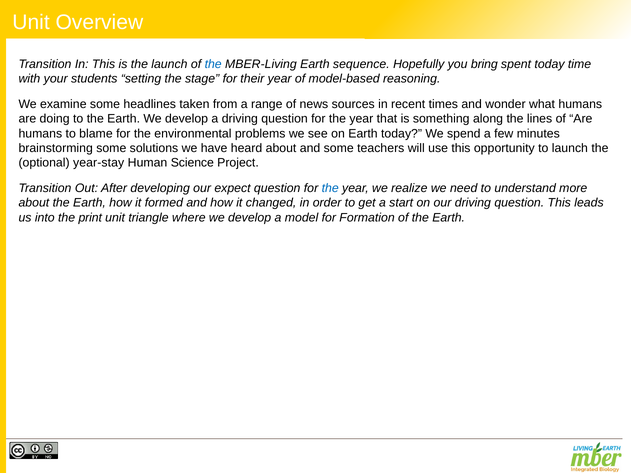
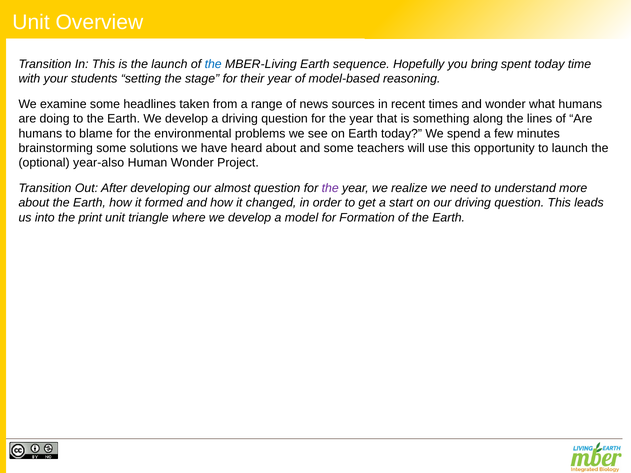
year-stay: year-stay -> year-also
Human Science: Science -> Wonder
expect: expect -> almost
the at (330, 188) colour: blue -> purple
